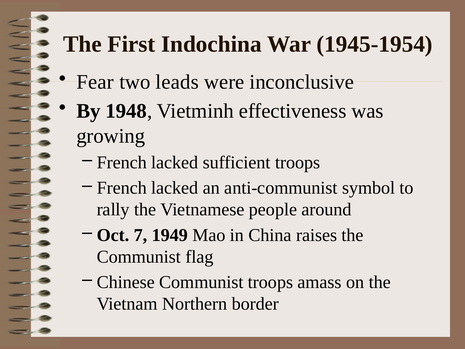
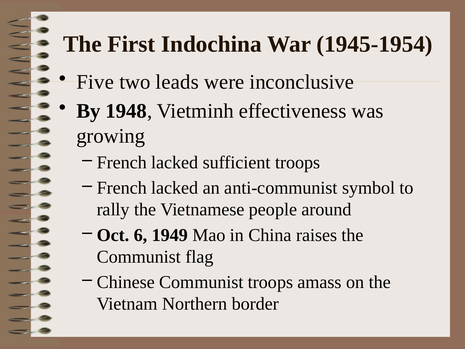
Fear: Fear -> Five
7: 7 -> 6
